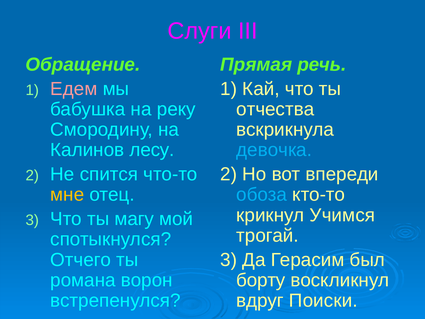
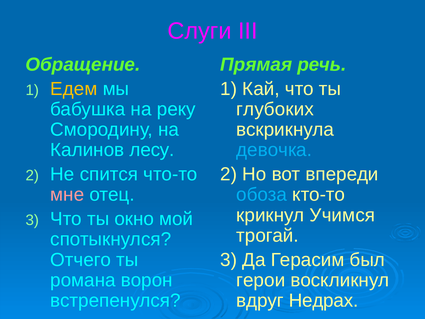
Едем colour: pink -> yellow
отчества: отчества -> глубоких
мне colour: yellow -> pink
магу: магу -> окно
борту: борту -> герои
Поиски: Поиски -> Недрах
